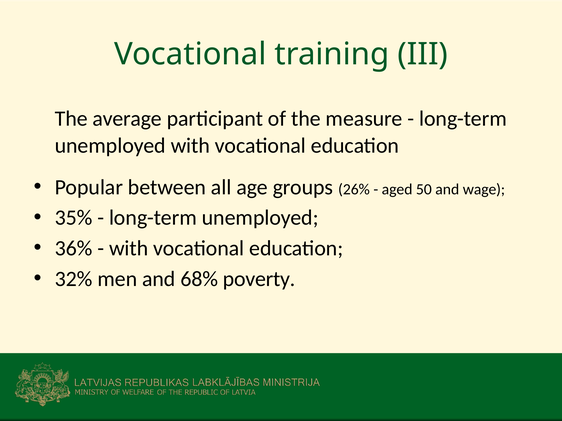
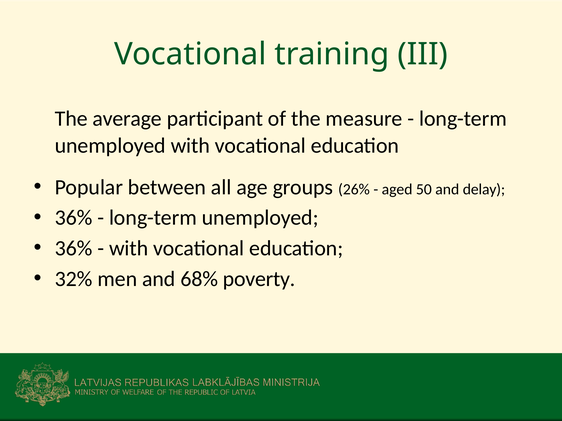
wage: wage -> delay
35% at (74, 218): 35% -> 36%
